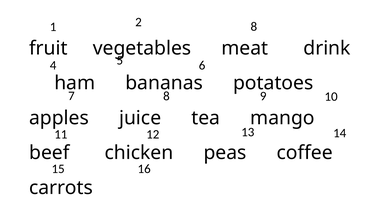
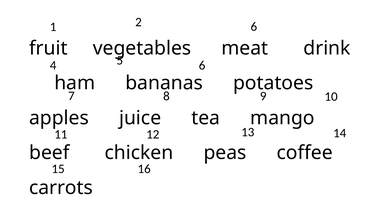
2 8: 8 -> 6
